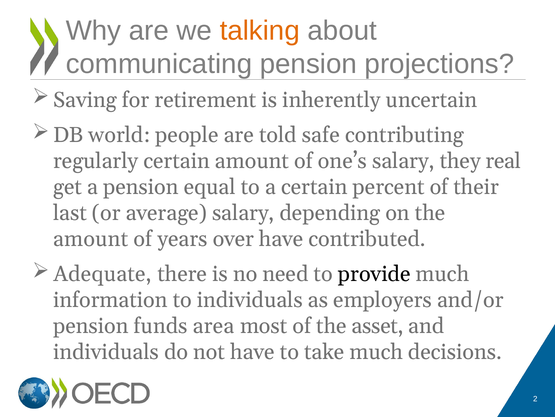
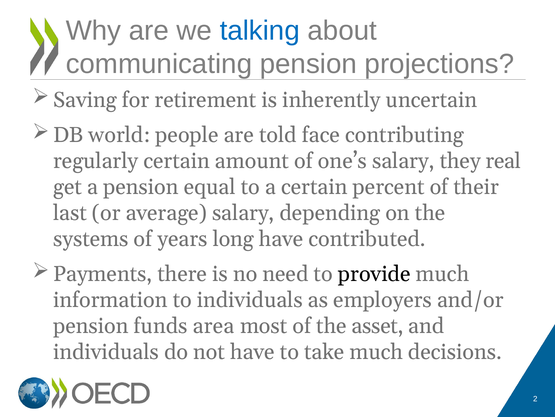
talking colour: orange -> blue
safe: safe -> face
amount at (91, 239): amount -> systems
over: over -> long
Adequate: Adequate -> Payments
